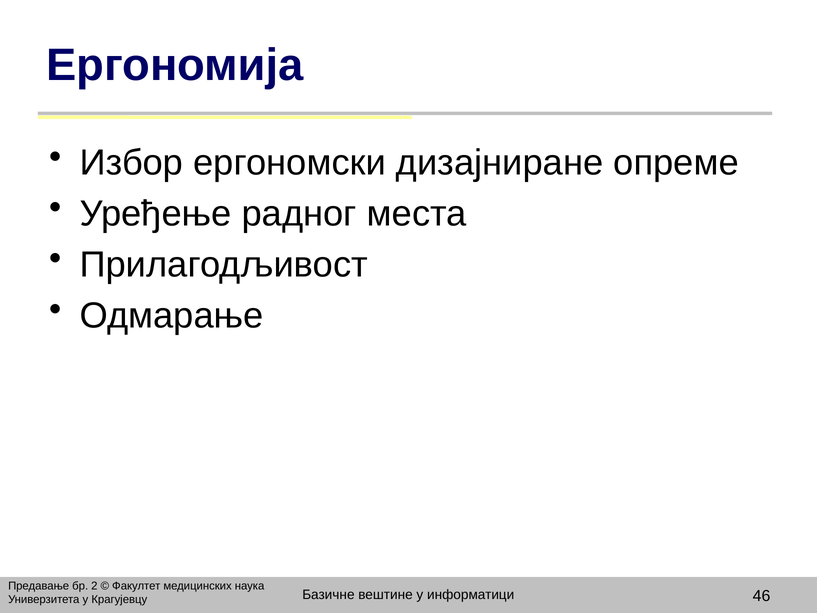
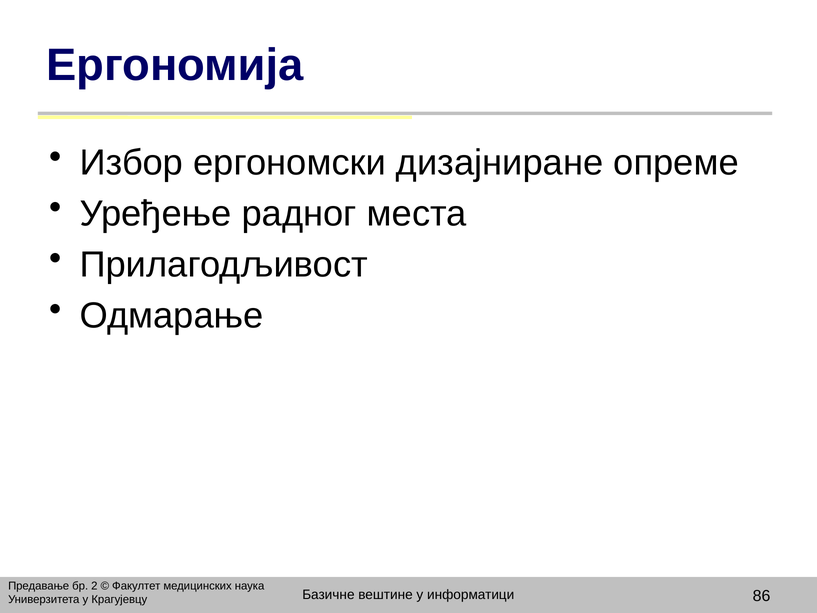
46: 46 -> 86
